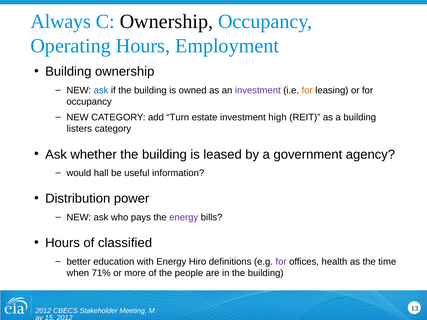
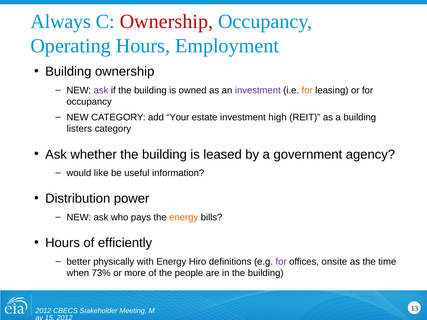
Ownership at (166, 22) colour: black -> red
ask at (101, 90) colour: blue -> purple
Turn: Turn -> Your
hall: hall -> like
energy at (184, 218) colour: purple -> orange
classified: classified -> efficiently
education: education -> physically
health: health -> onsite
71%: 71% -> 73%
